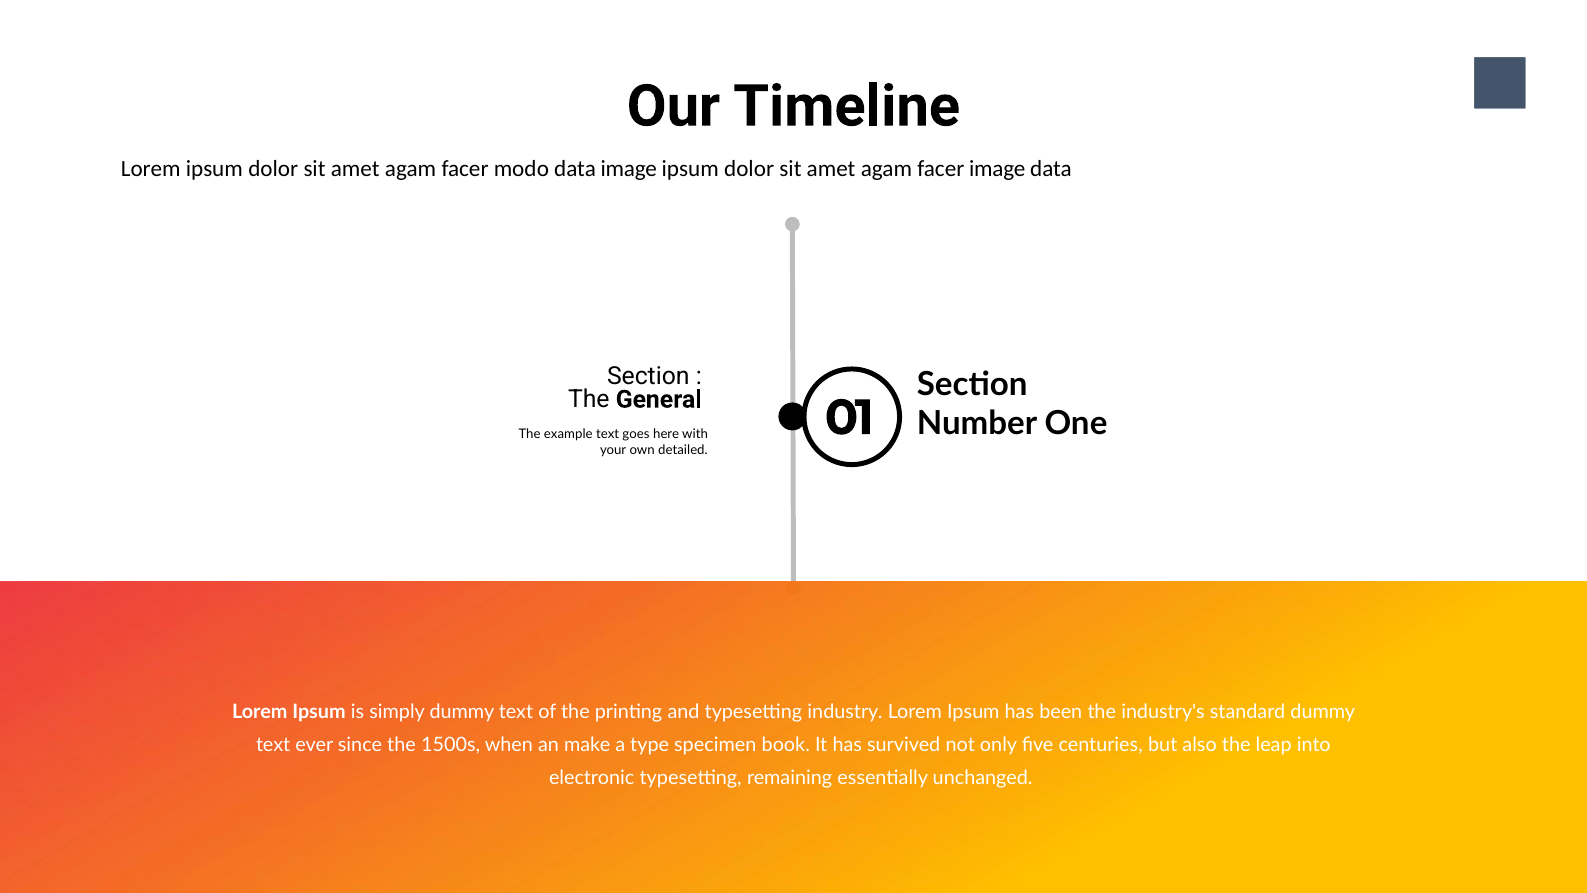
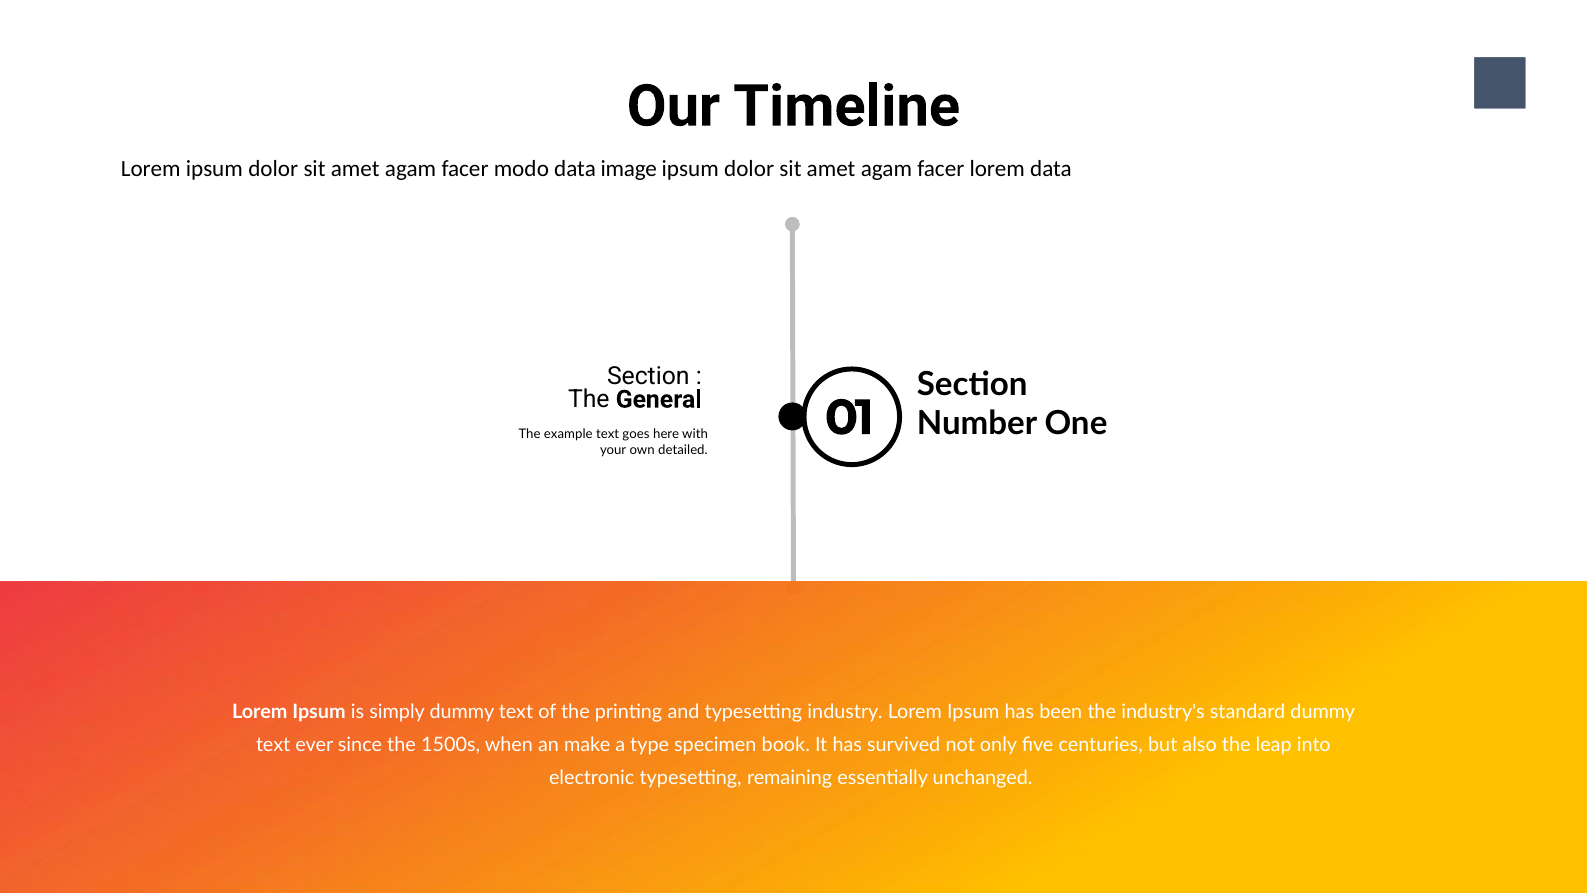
facer image: image -> lorem
